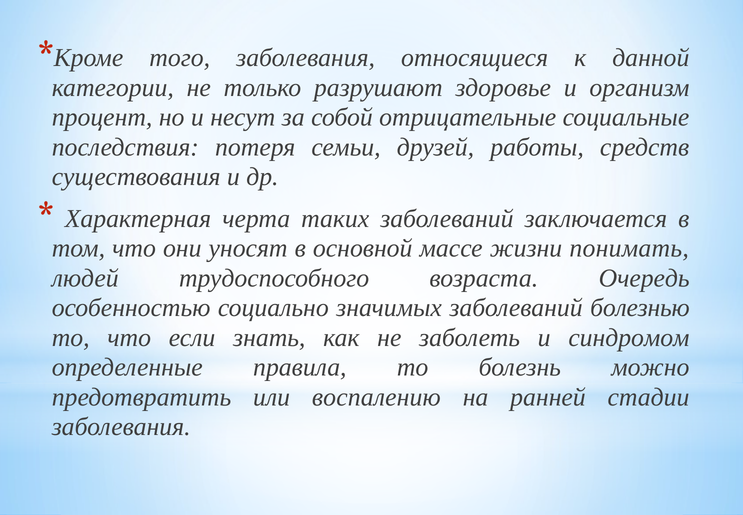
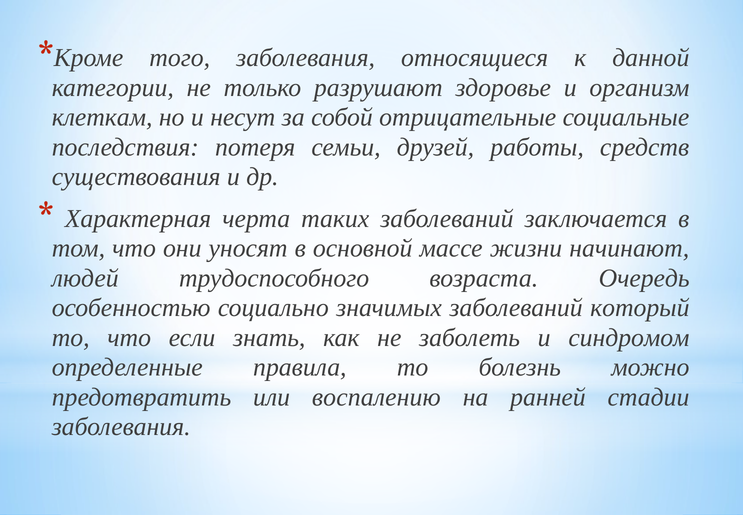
процент: процент -> клеткам
понимать: понимать -> начинают
болезнью: болезнью -> который
